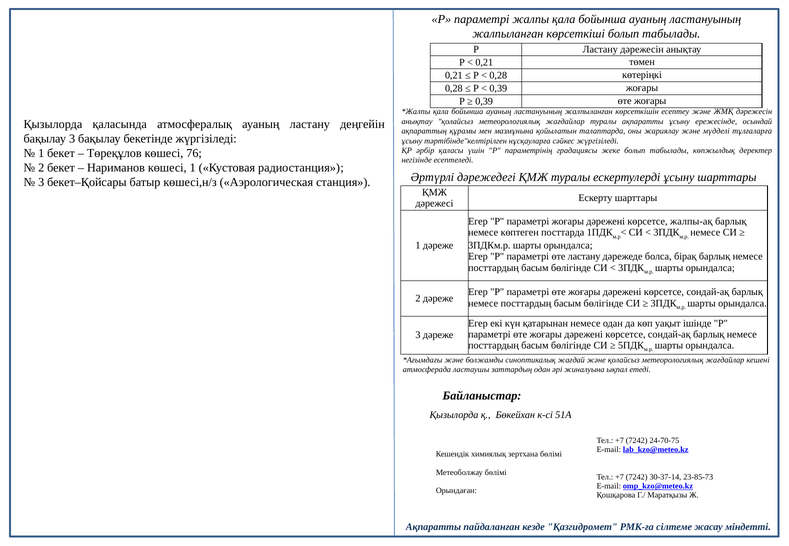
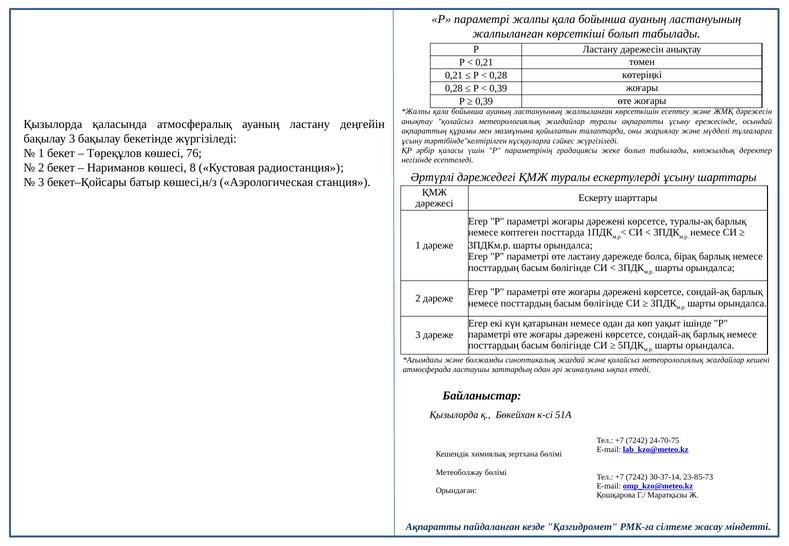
көшесі 1: 1 -> 8
жалпы-ақ: жалпы-ақ -> туралы-ақ
